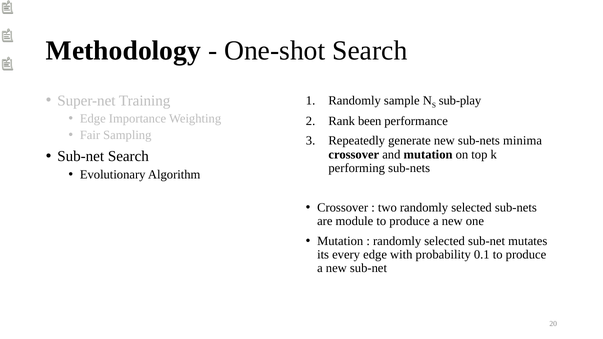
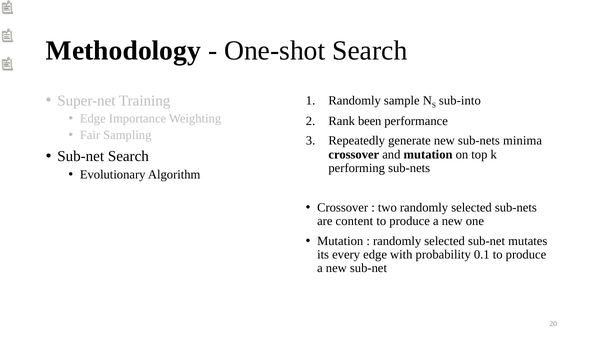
sub-play: sub-play -> sub-into
module: module -> content
